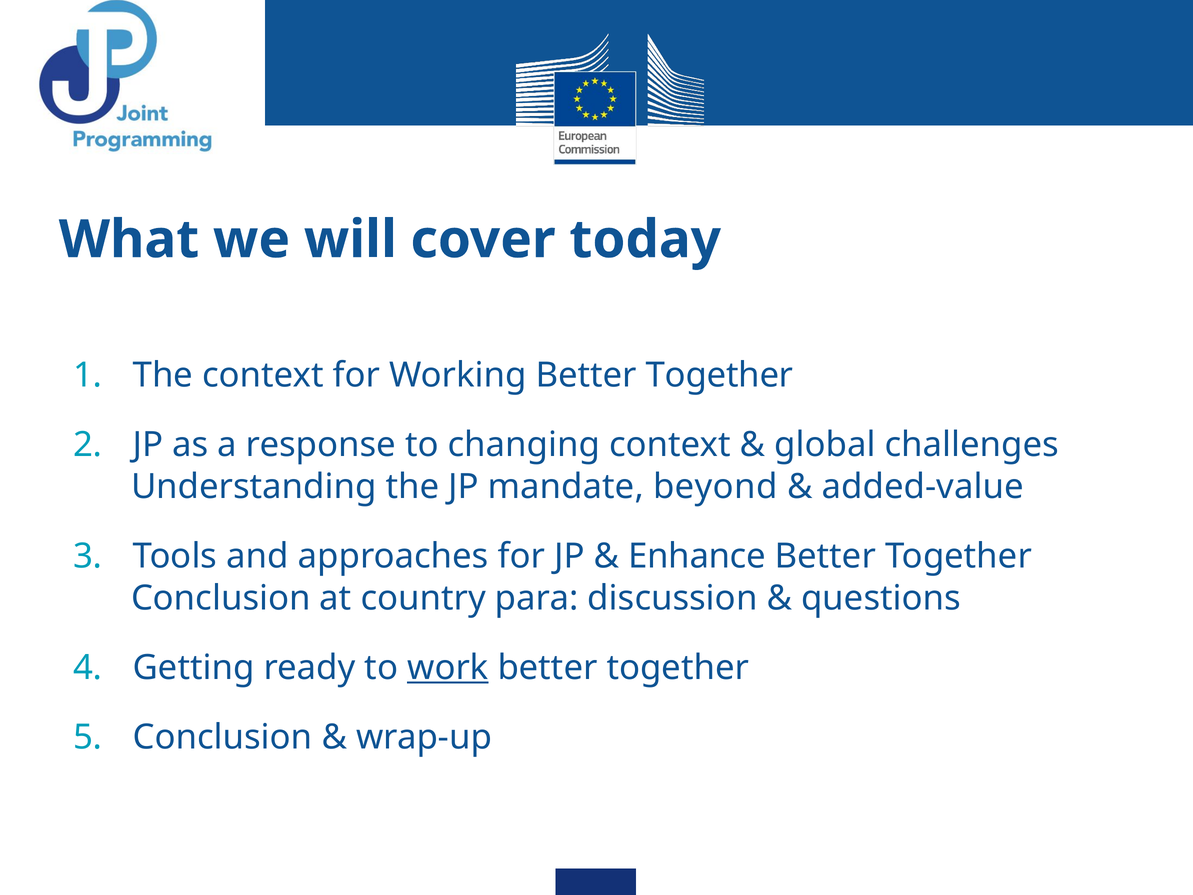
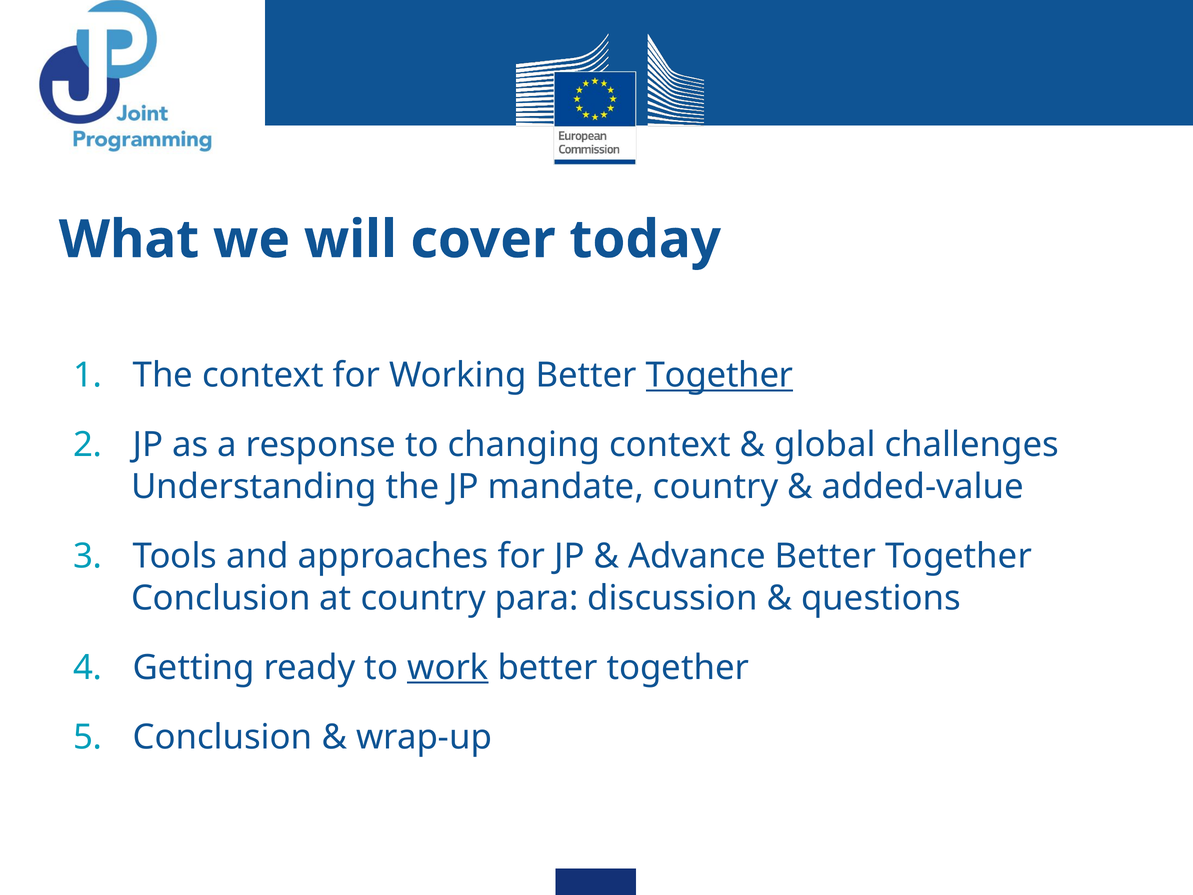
Together at (720, 375) underline: none -> present
mandate beyond: beyond -> country
Enhance: Enhance -> Advance
